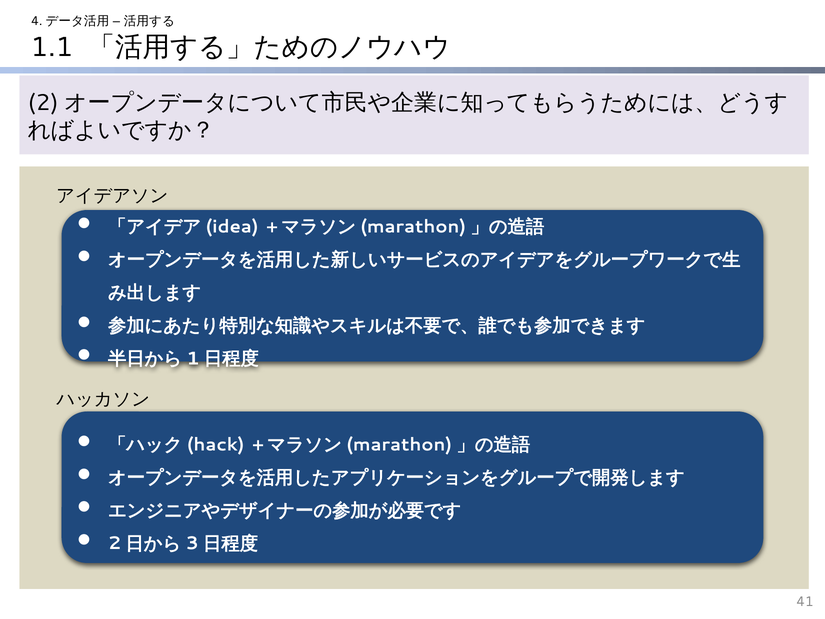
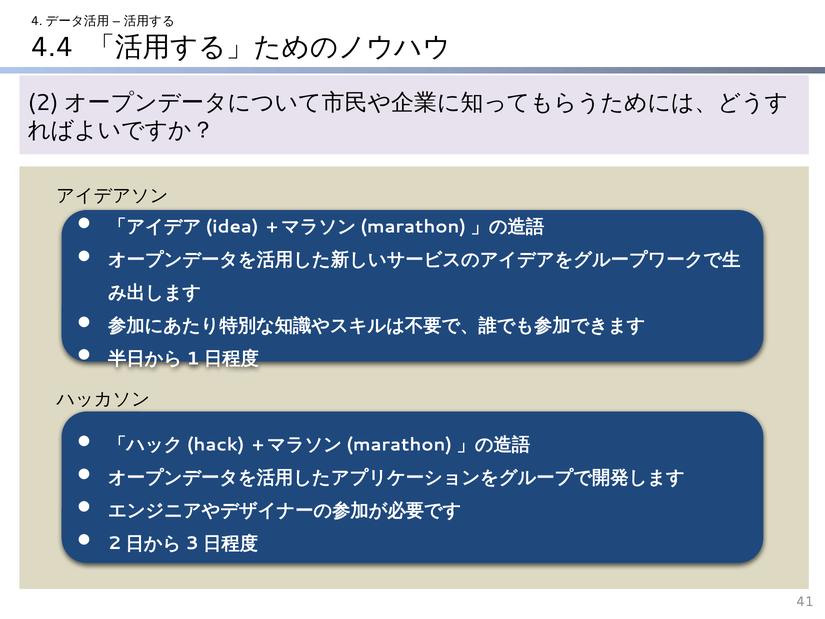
1.1: 1.1 -> 4.4
